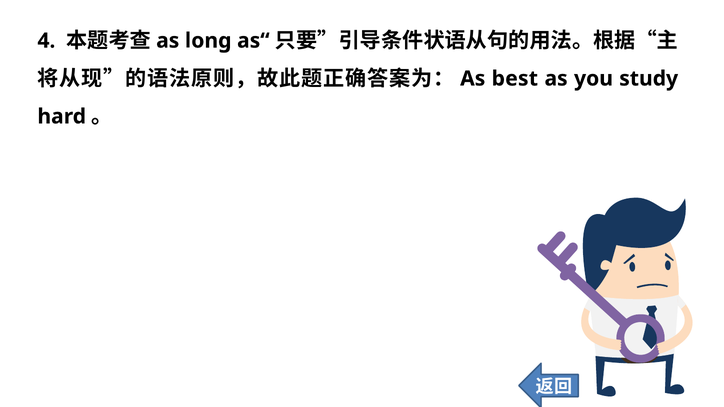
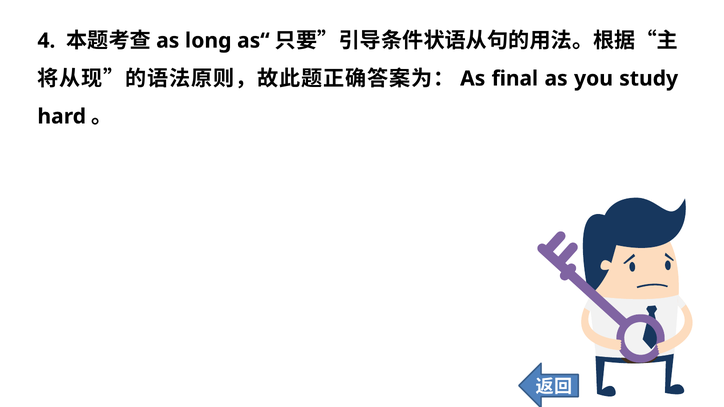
best: best -> final
